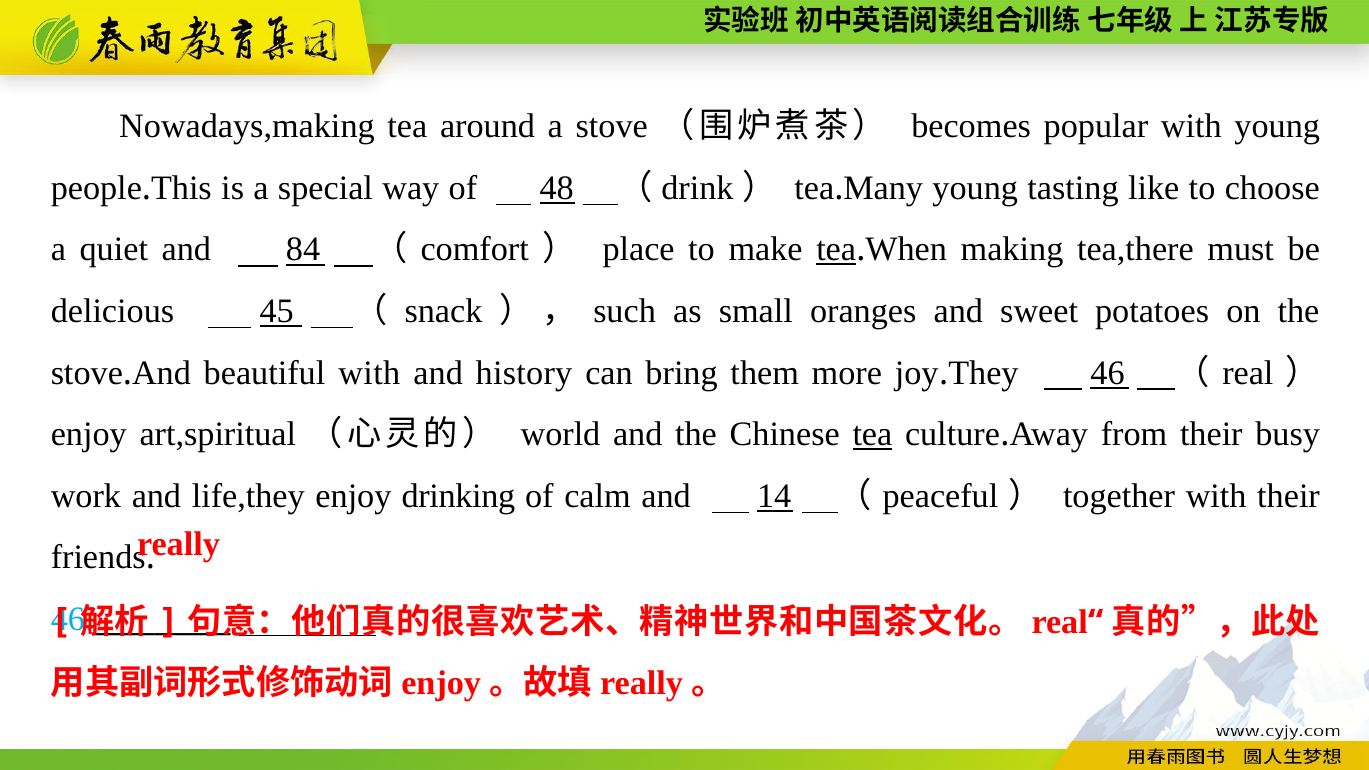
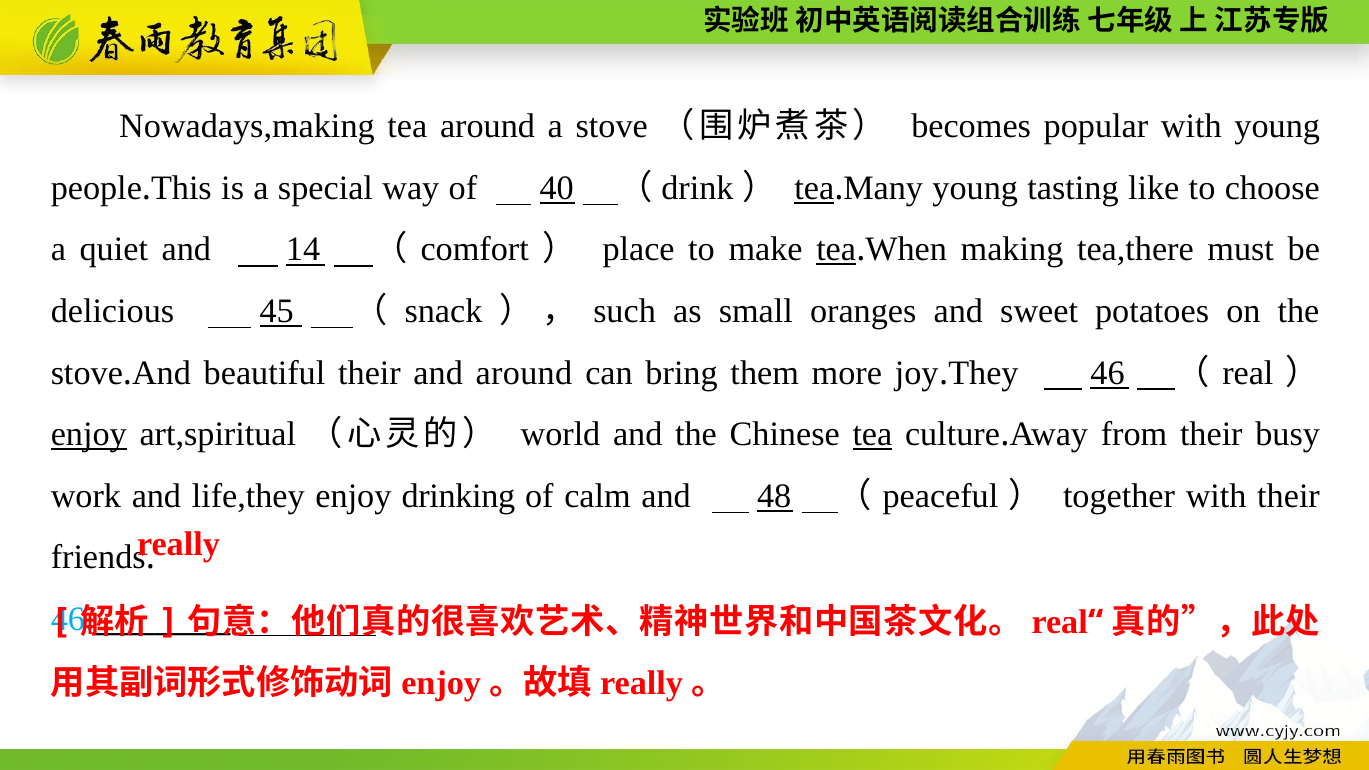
48: 48 -> 40
tea at (814, 188) underline: none -> present
84: 84 -> 14
beautiful with: with -> their
and history: history -> around
enjoy at (89, 434) underline: none -> present
14: 14 -> 48
